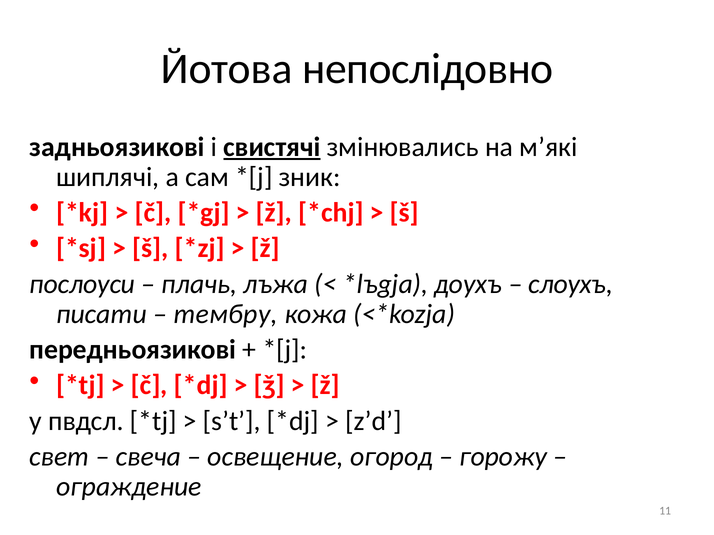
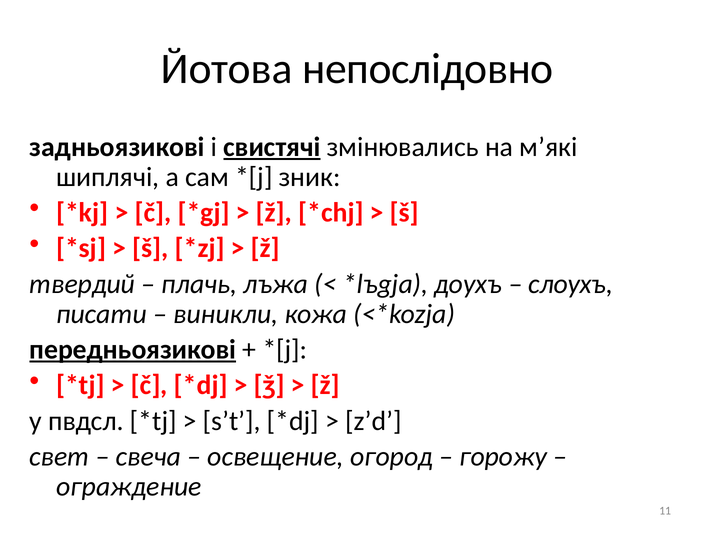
послоуси: послоуси -> твердий
тембру: тембру -> виникли
передньоязикові underline: none -> present
